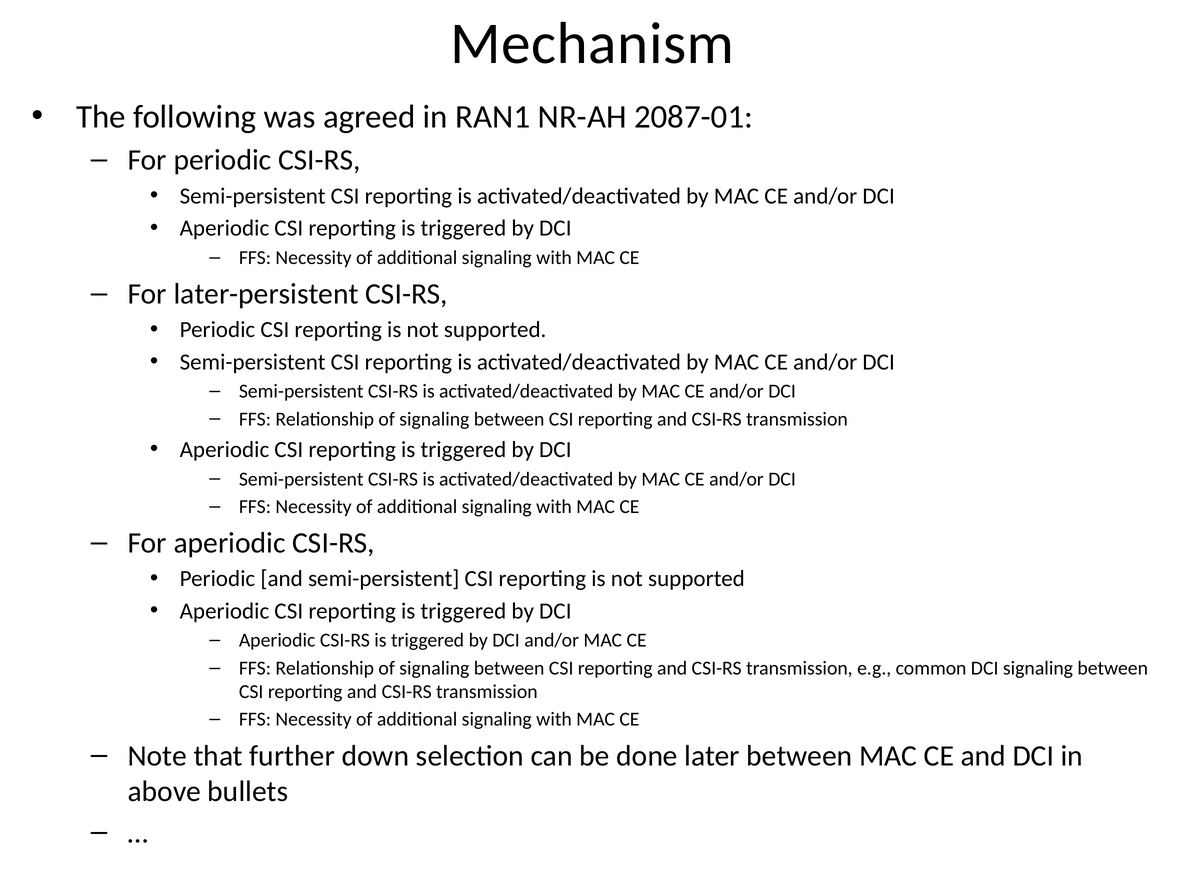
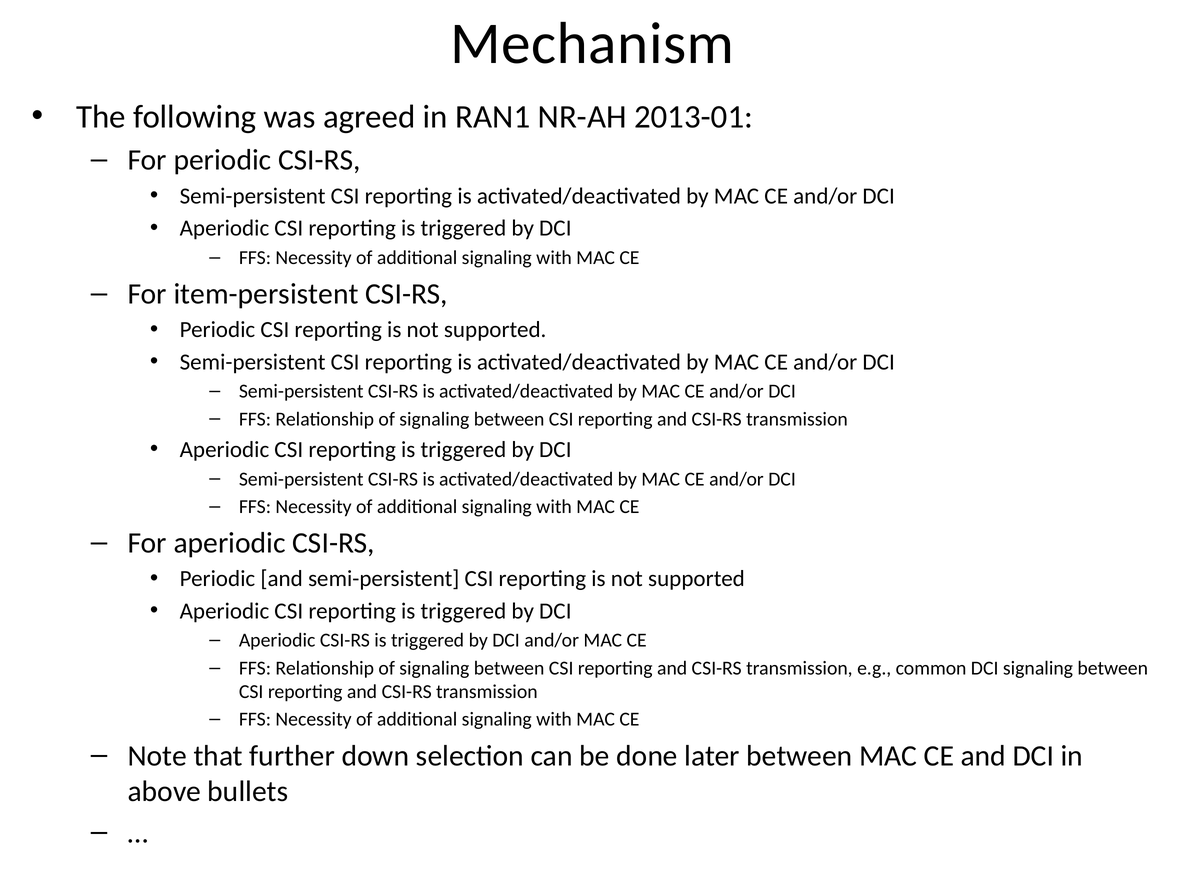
2087-01: 2087-01 -> 2013-01
later-persistent: later-persistent -> item-persistent
